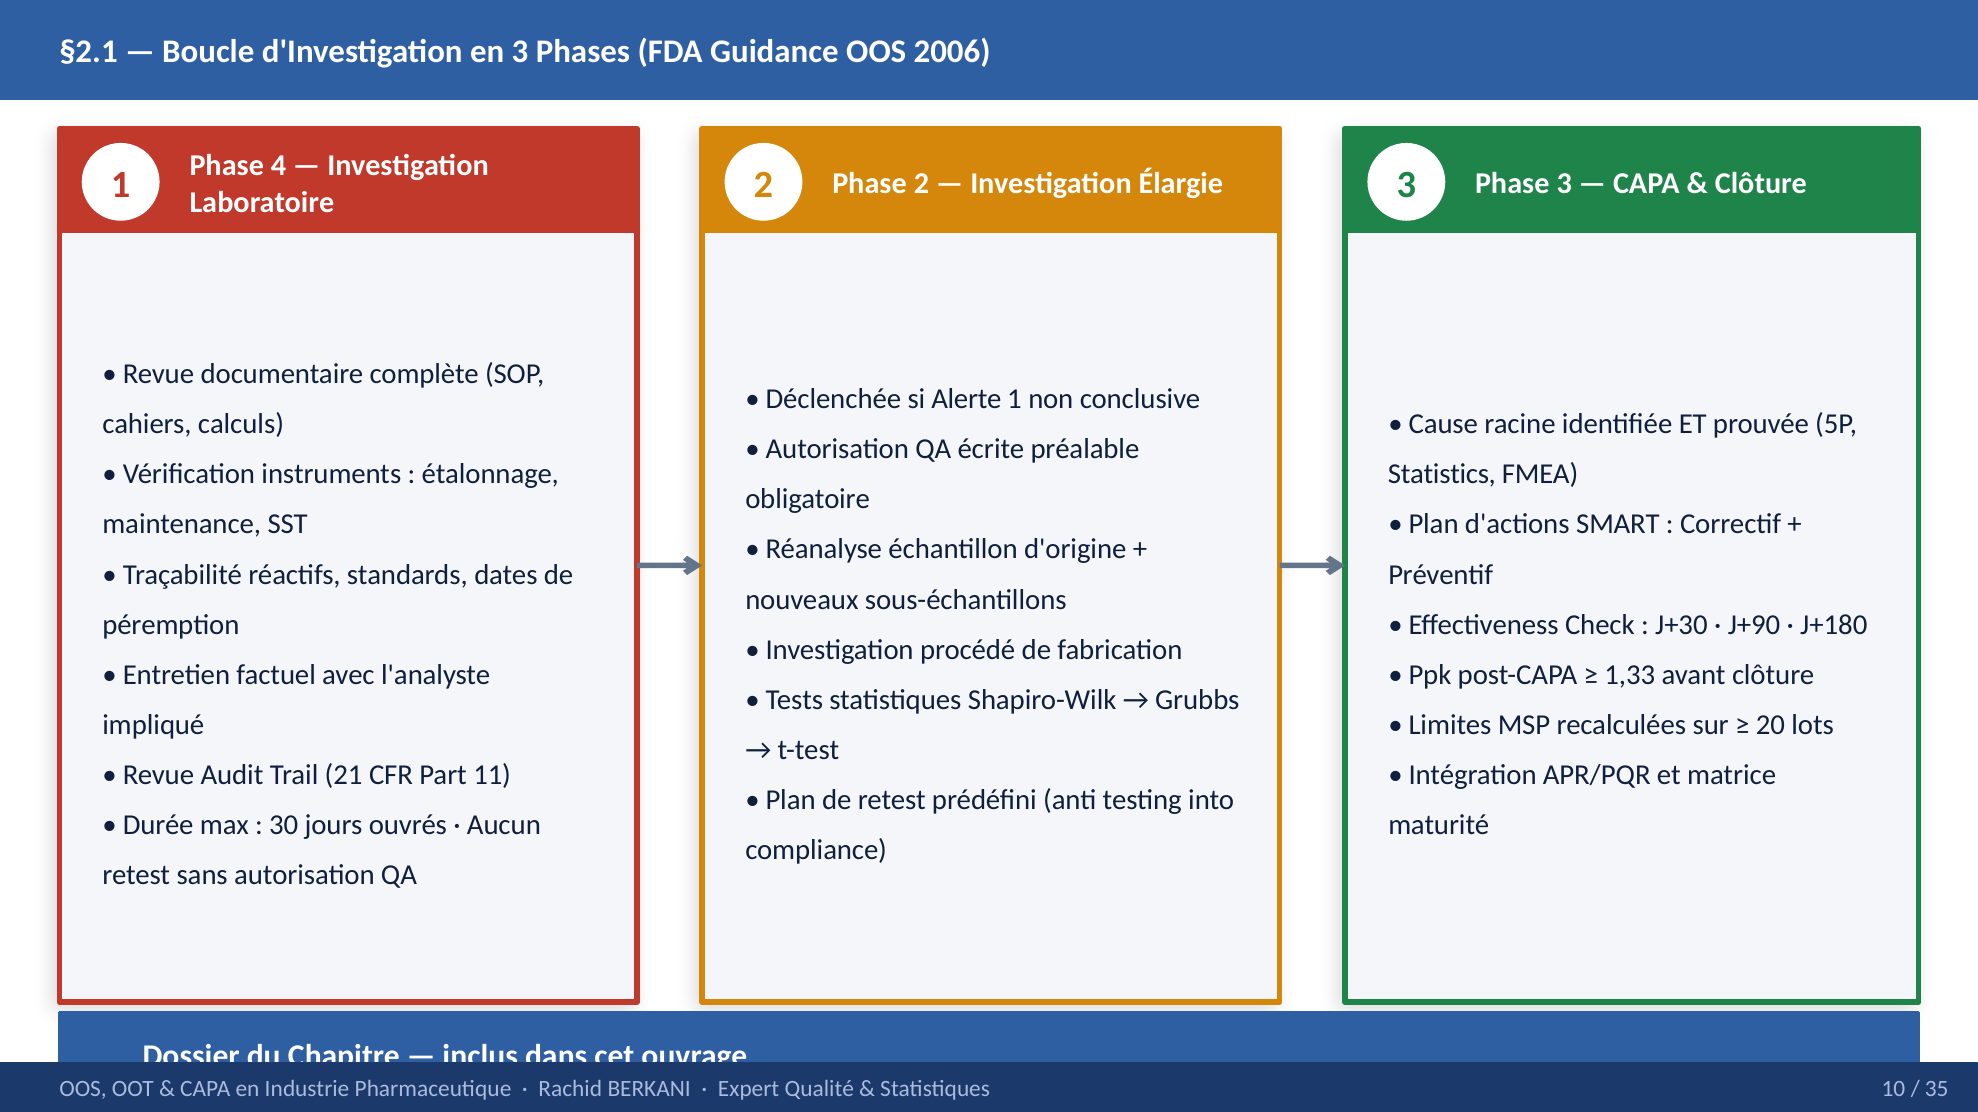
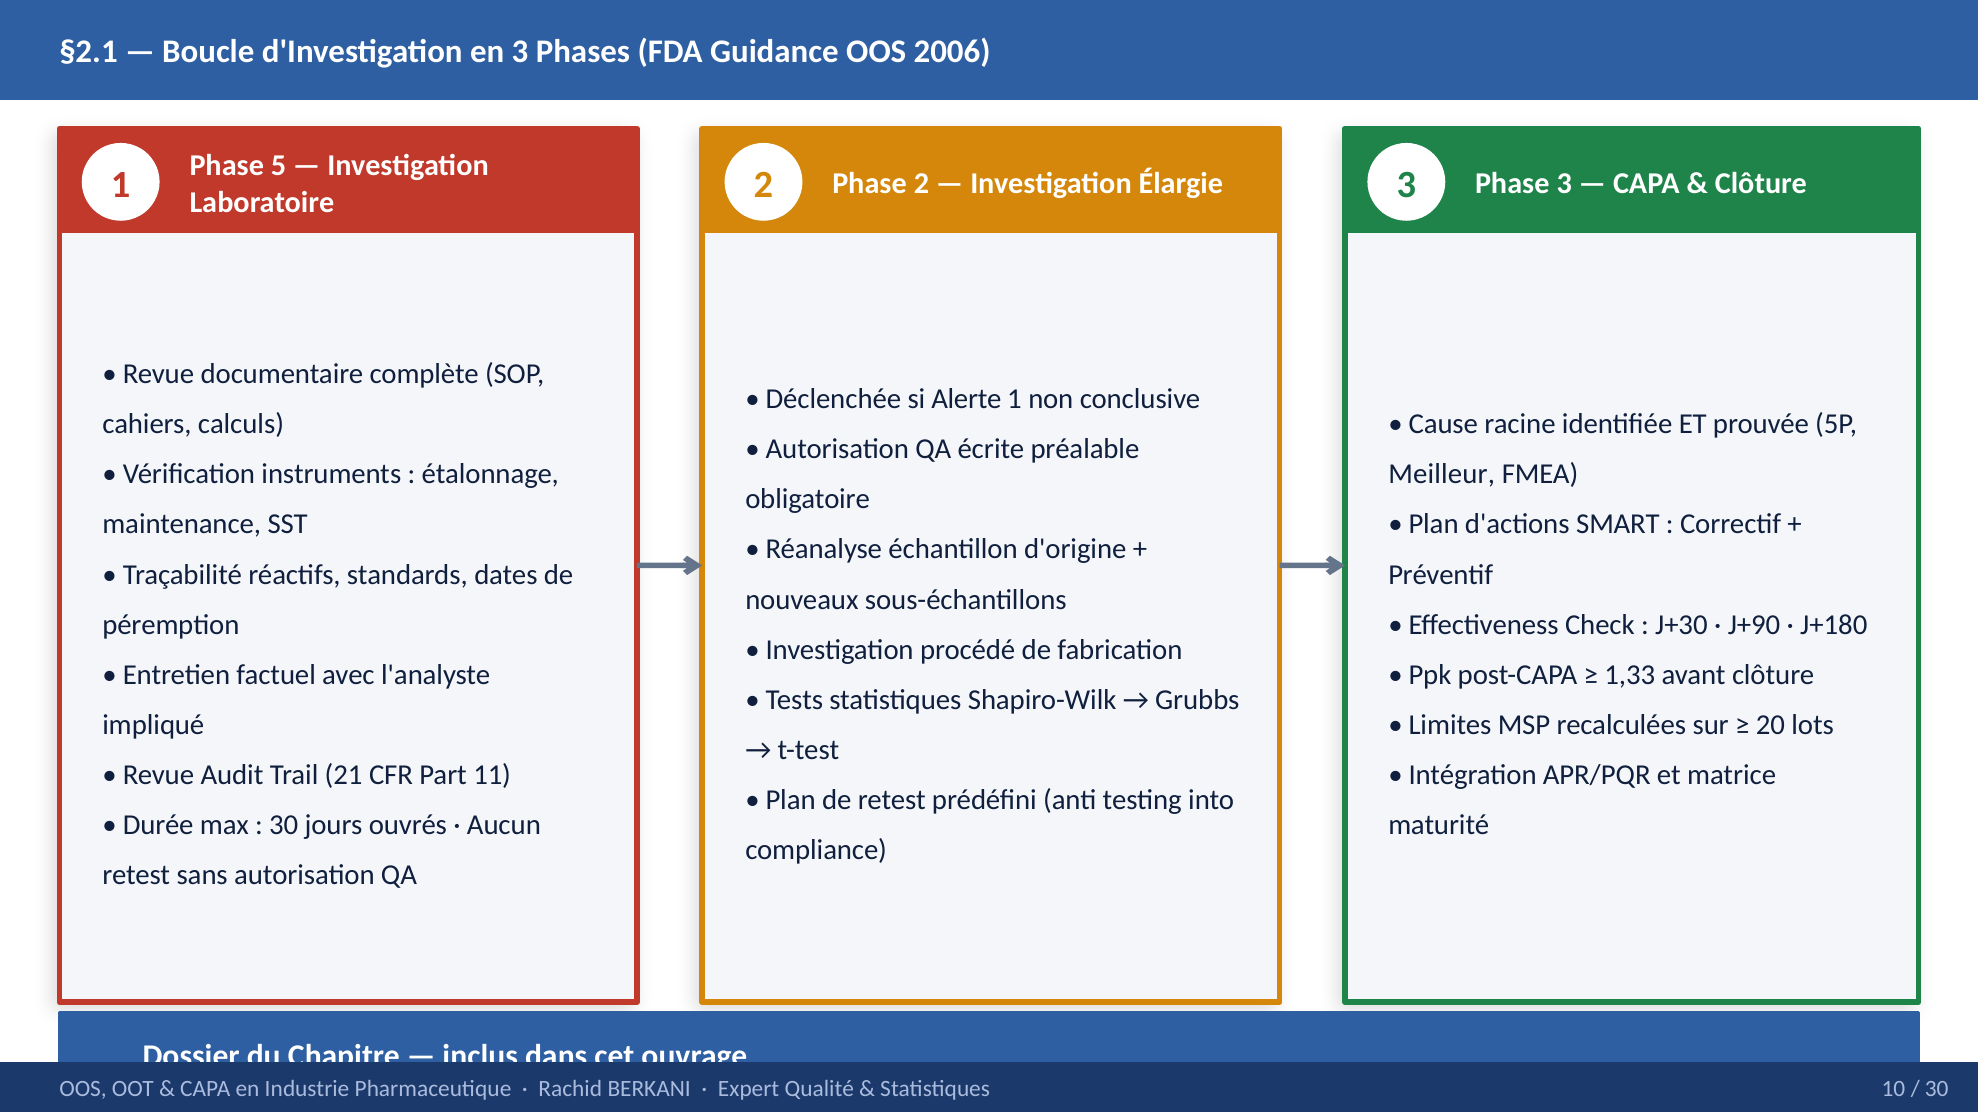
4: 4 -> 5
Statistics: Statistics -> Meilleur
35 at (1937, 1090): 35 -> 30
